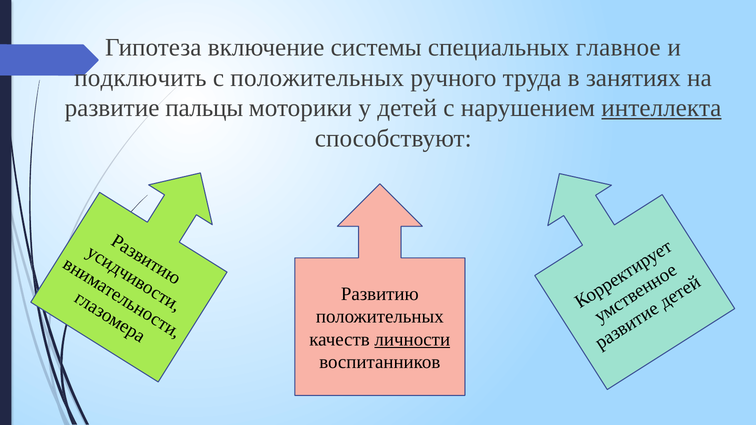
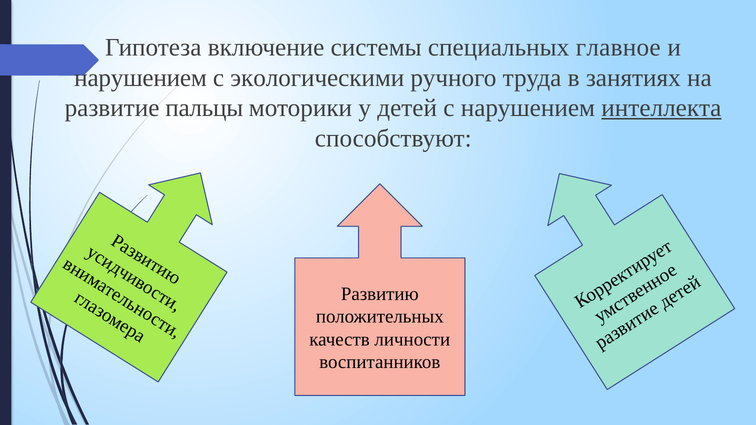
подключить at (140, 78): подключить -> нарушением
с положительных: положительных -> экологическими
личности underline: present -> none
